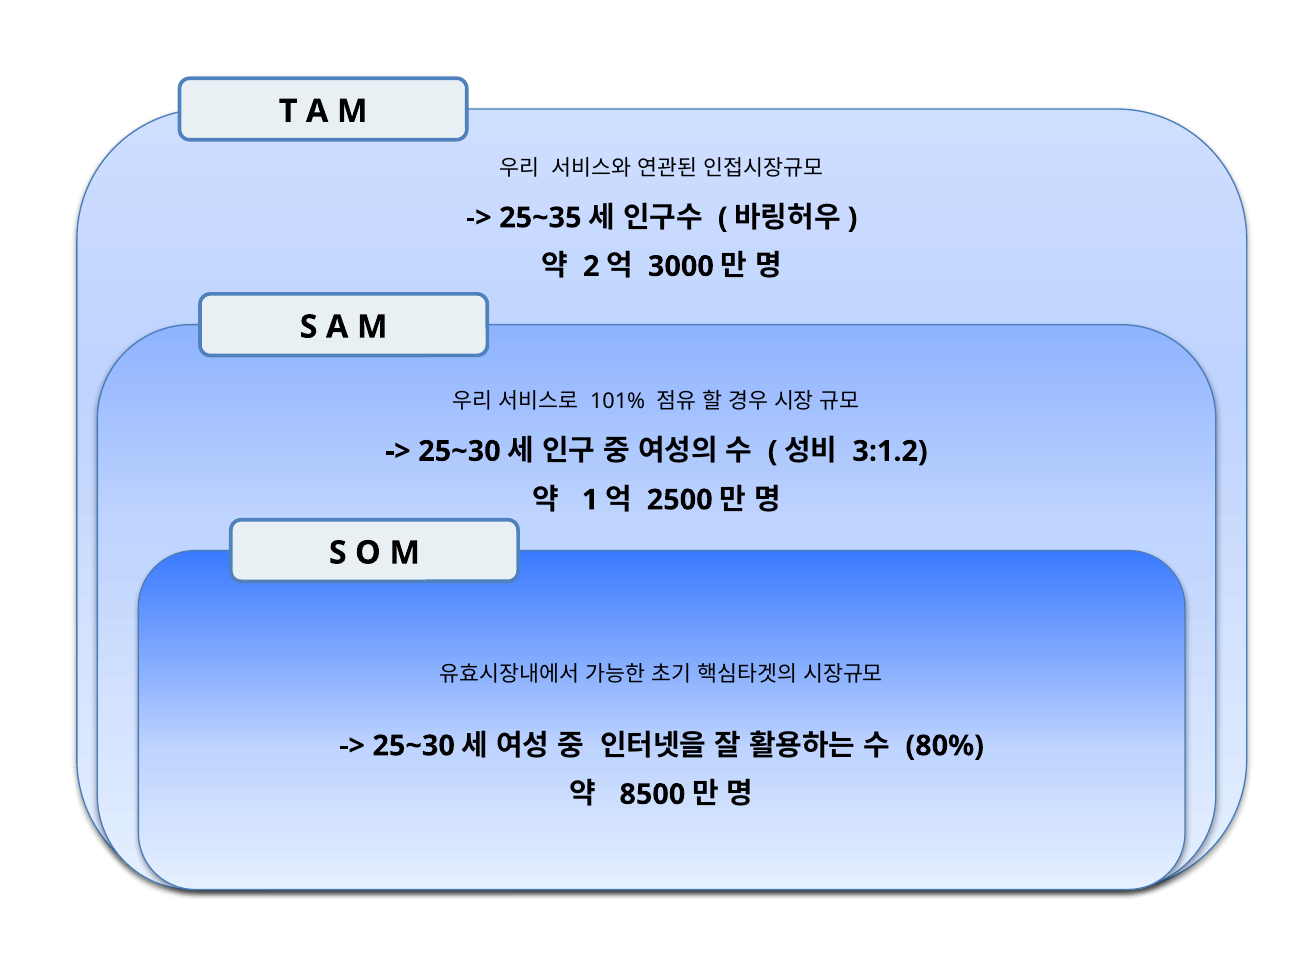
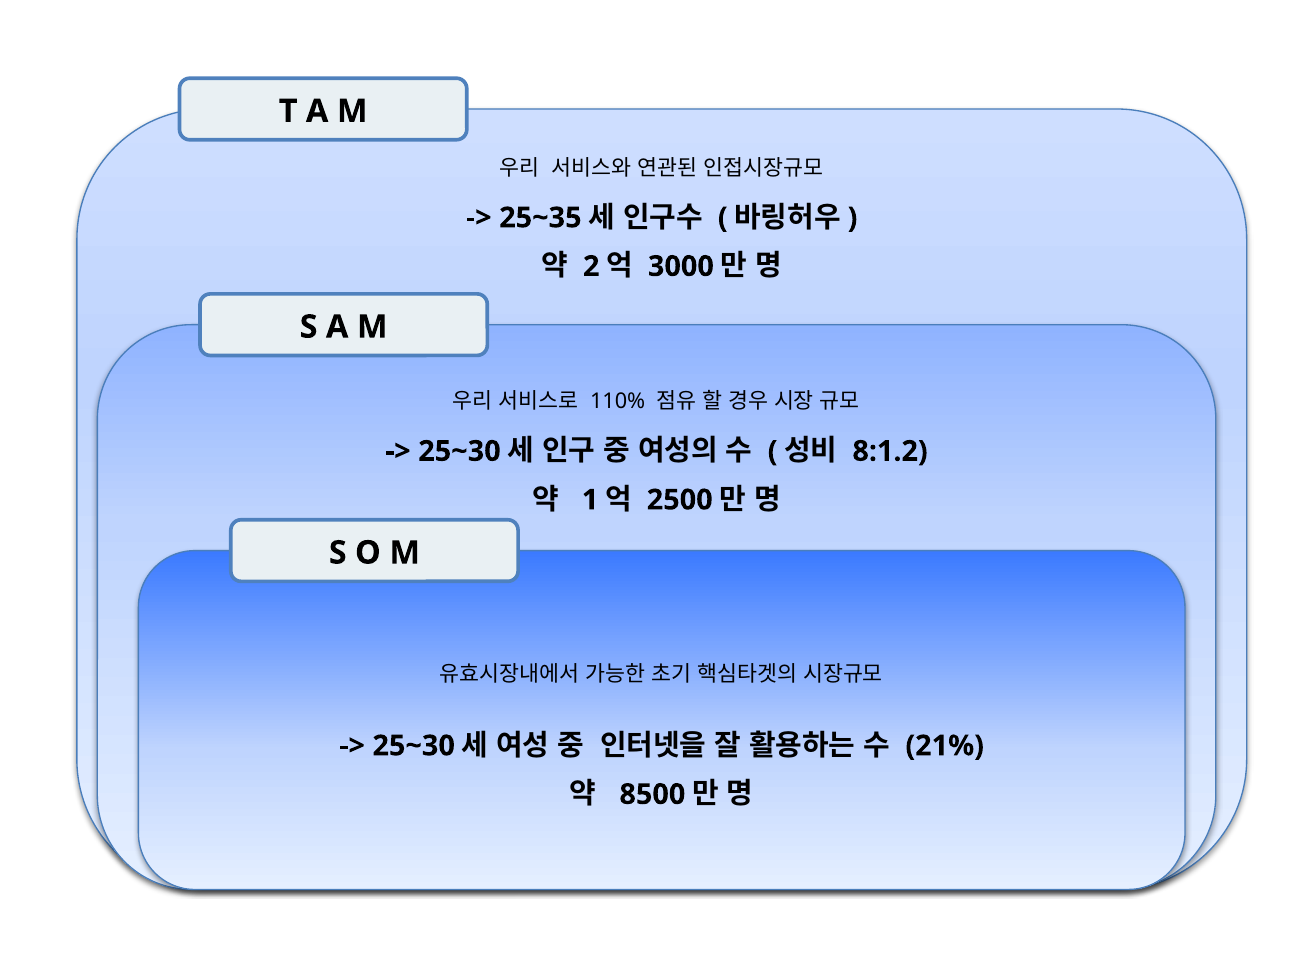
101%: 101% -> 110%
3:1.2: 3:1.2 -> 8:1.2
80%: 80% -> 21%
